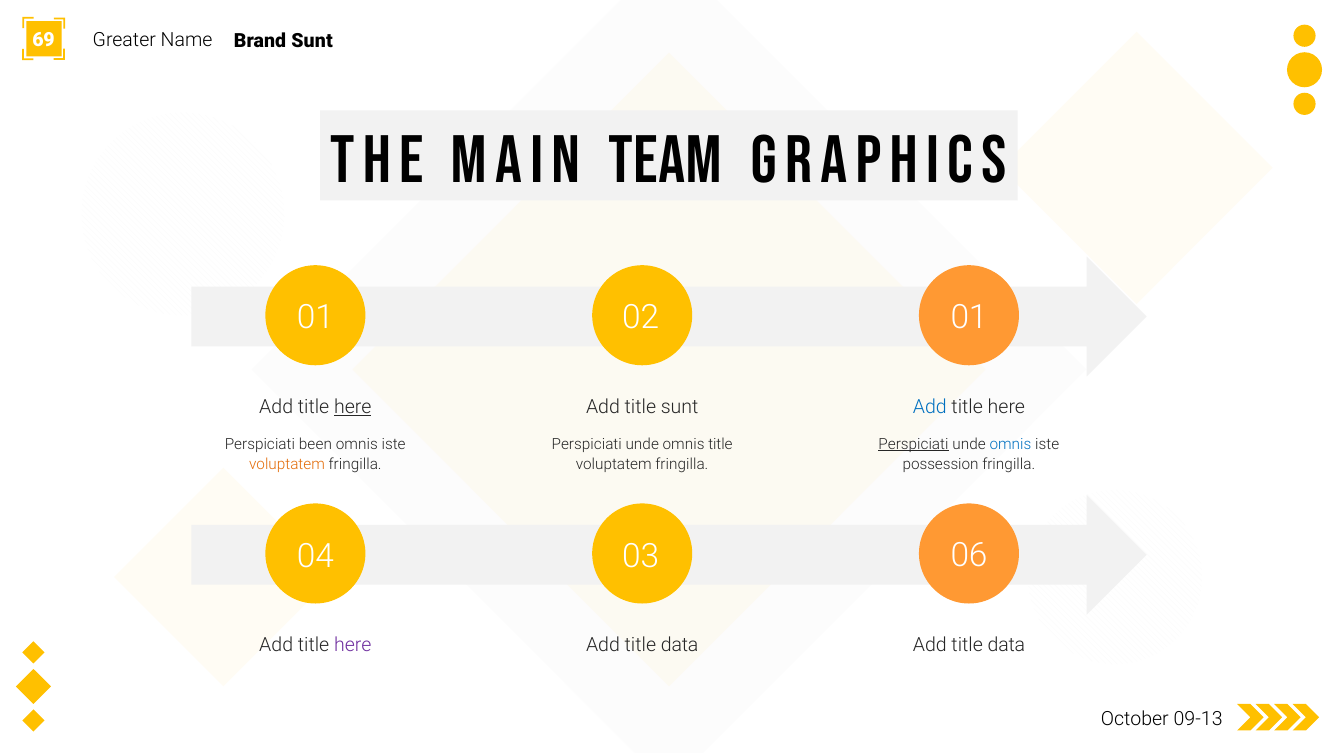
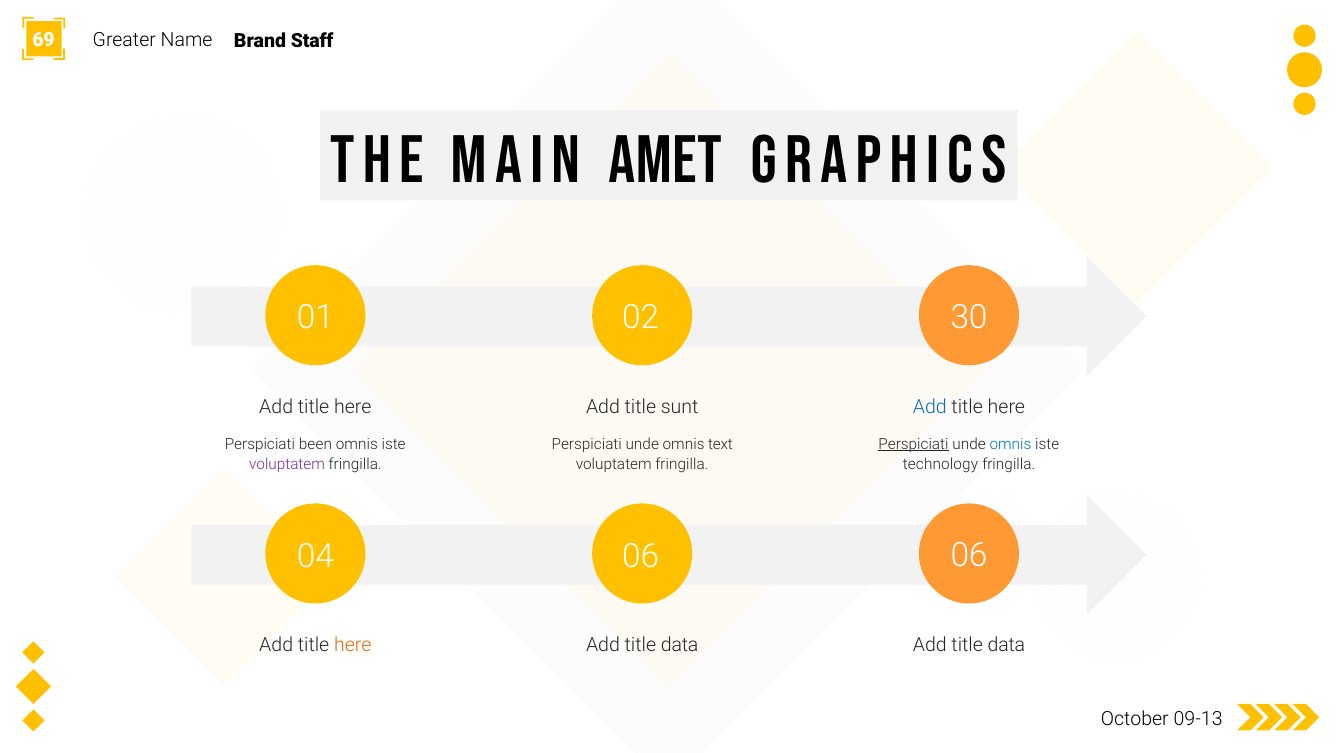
Brand Sunt: Sunt -> Staff
team: team -> amet
02 01: 01 -> 30
here at (353, 407) underline: present -> none
omnis title: title -> text
voluptatem at (287, 464) colour: orange -> purple
possession: possession -> technology
04 03: 03 -> 06
here at (353, 645) colour: purple -> orange
